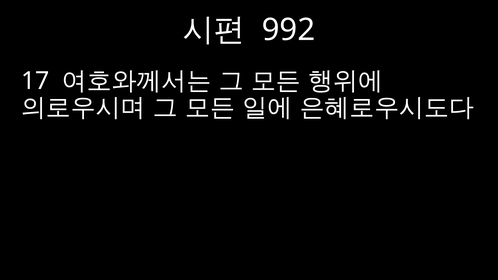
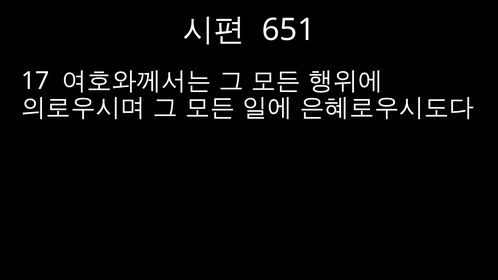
992: 992 -> 651
